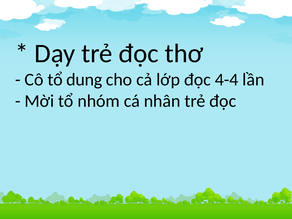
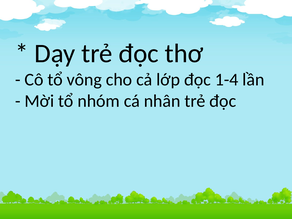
dung: dung -> vông
4-4: 4-4 -> 1-4
